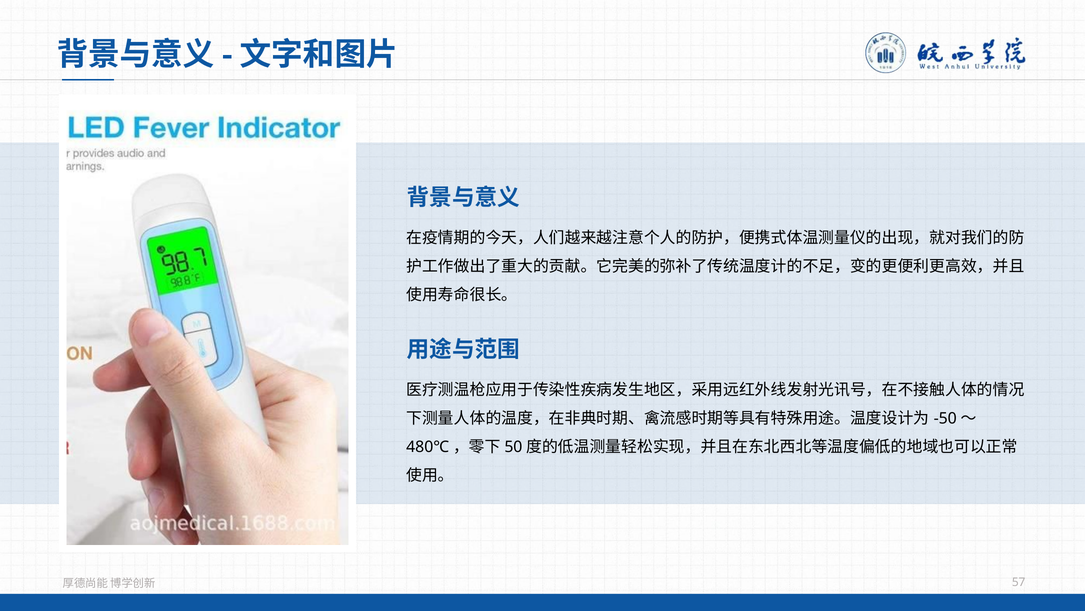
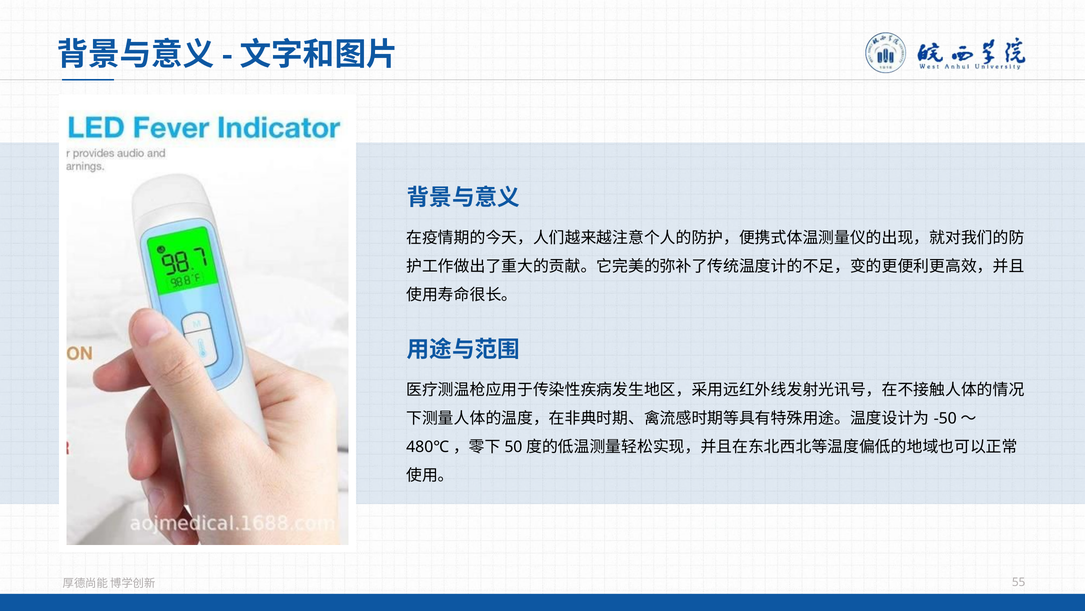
57: 57 -> 55
